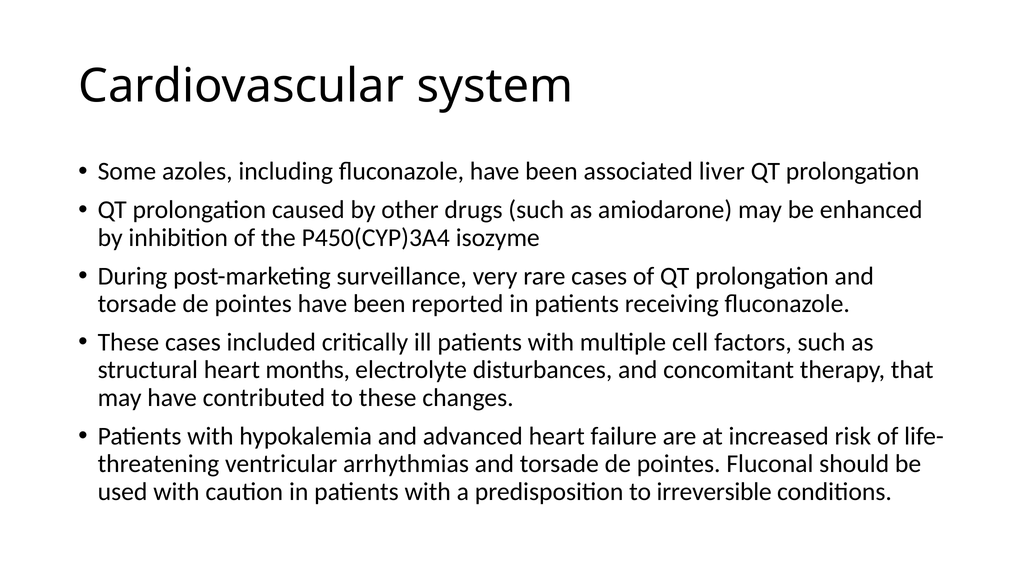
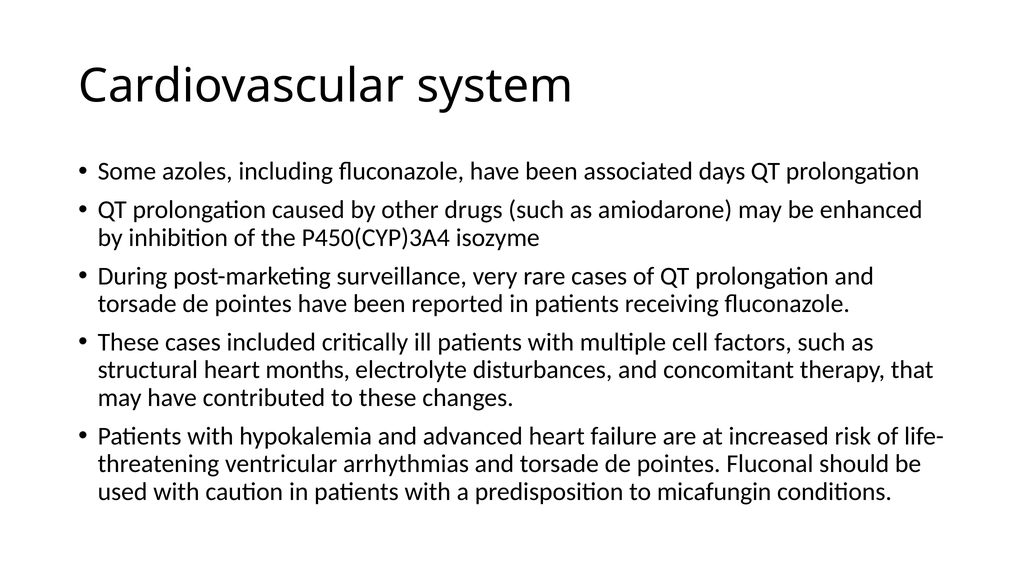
liver: liver -> days
irreversible: irreversible -> micafungin
